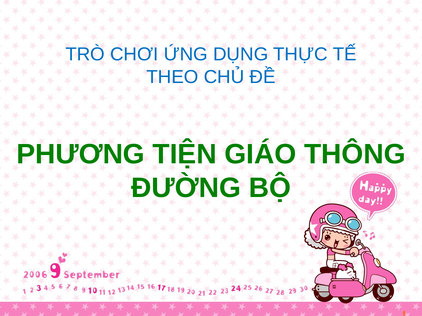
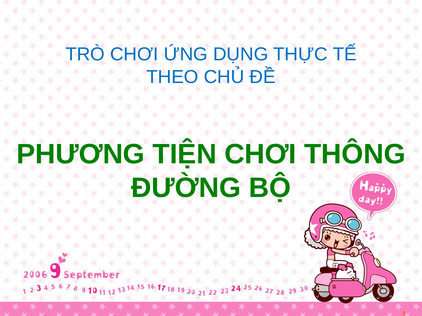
TIỆN GIÁO: GIÁO -> CHƠI
